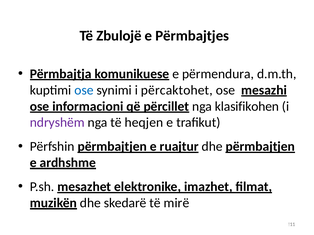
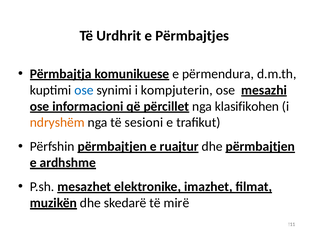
Zbulojë: Zbulojë -> Urdhrit
përcaktohet: përcaktohet -> kompjuterin
ndryshëm colour: purple -> orange
heqjen: heqjen -> sesioni
